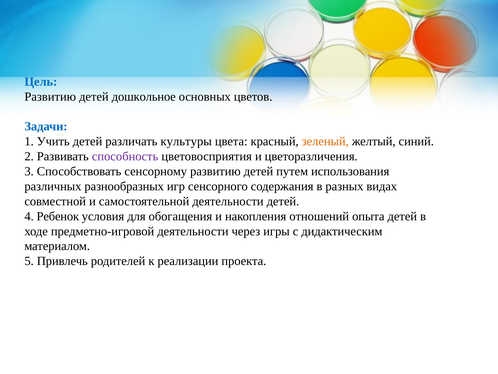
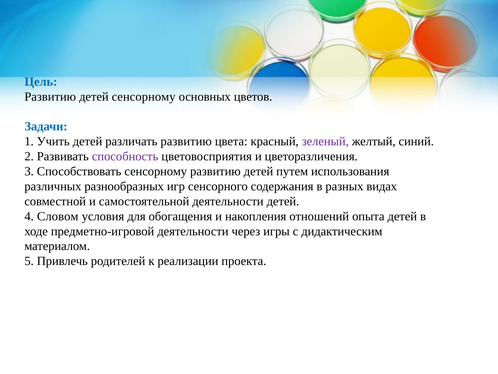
детей дошкольное: дошкольное -> сенсорному
различать культуры: культуры -> развитию
зеленый colour: orange -> purple
Ребенок: Ребенок -> Словом
